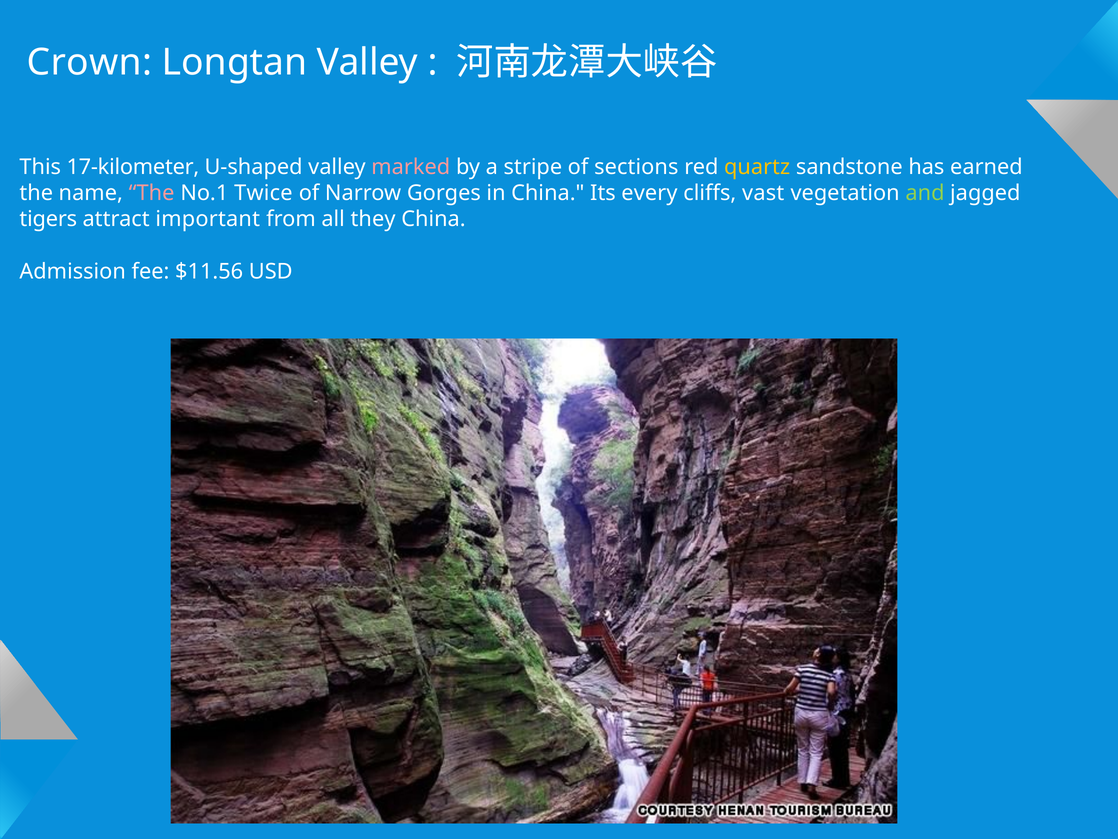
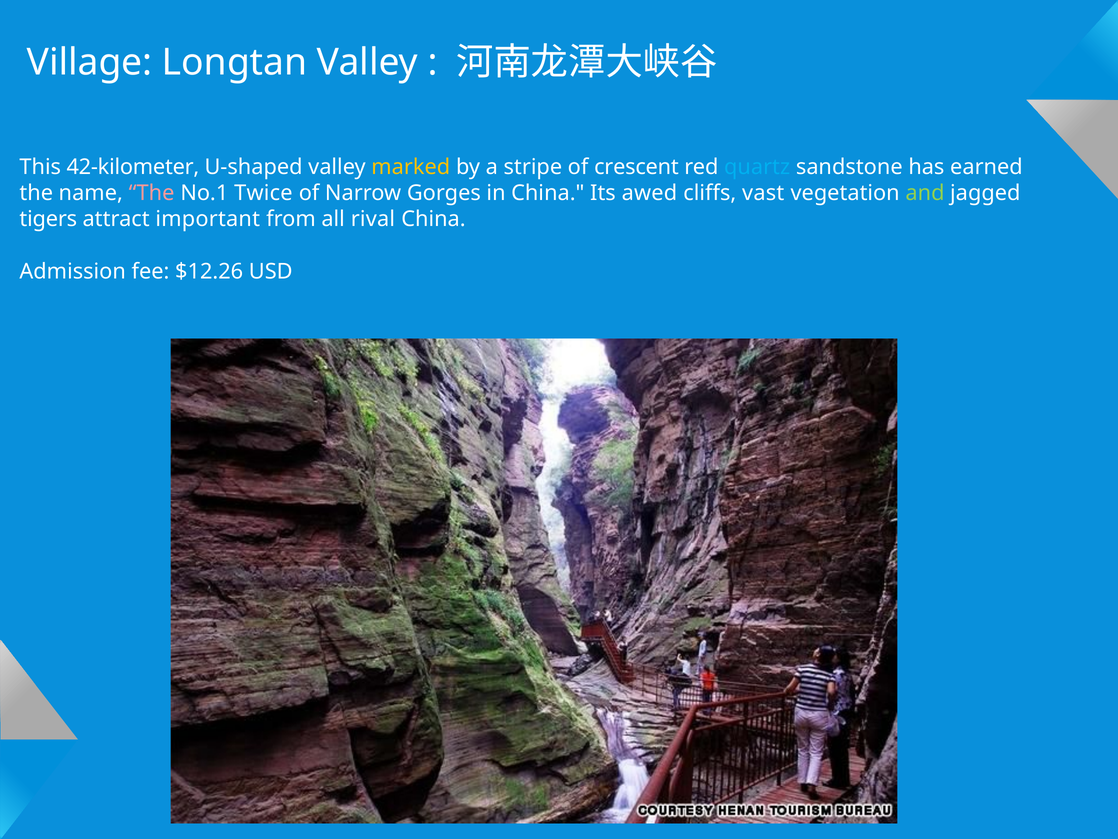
Crown: Crown -> Village
17-kilometer: 17-kilometer -> 42-kilometer
marked colour: pink -> yellow
sections: sections -> crescent
quartz colour: yellow -> light blue
every: every -> awed
they: they -> rival
$11.56: $11.56 -> $12.26
